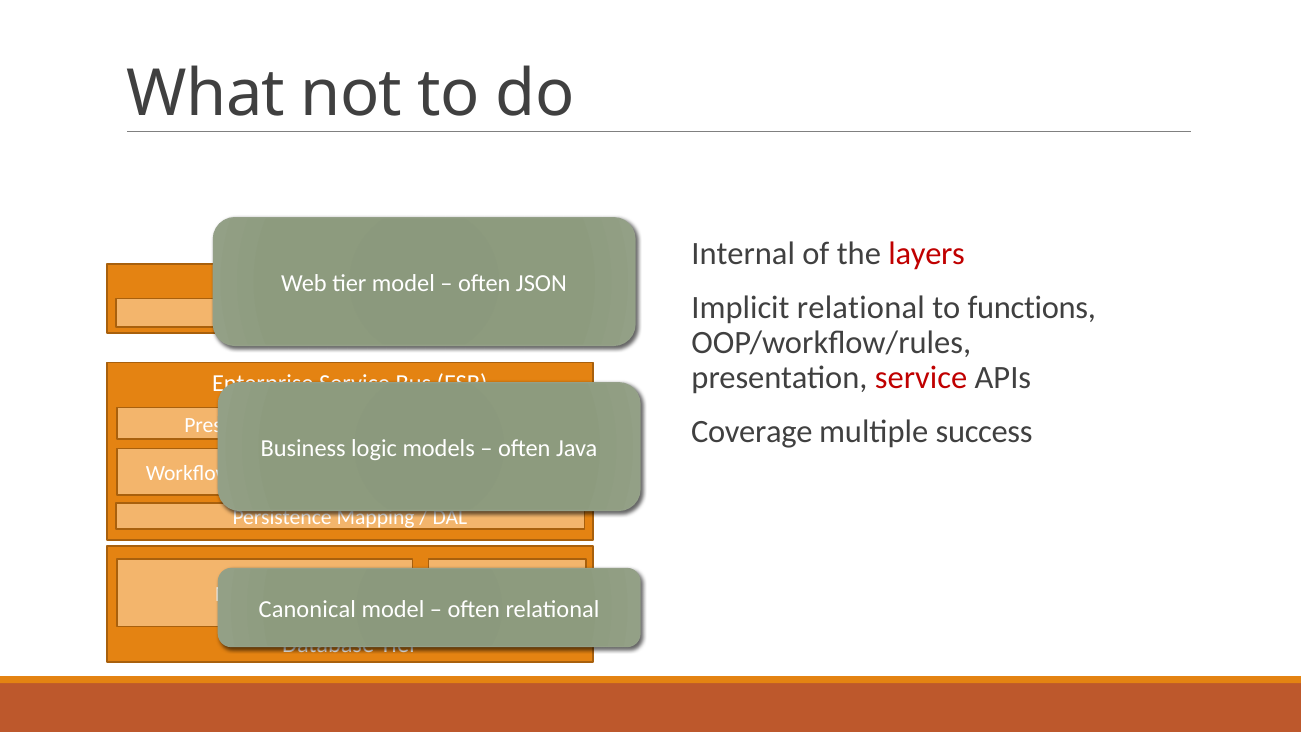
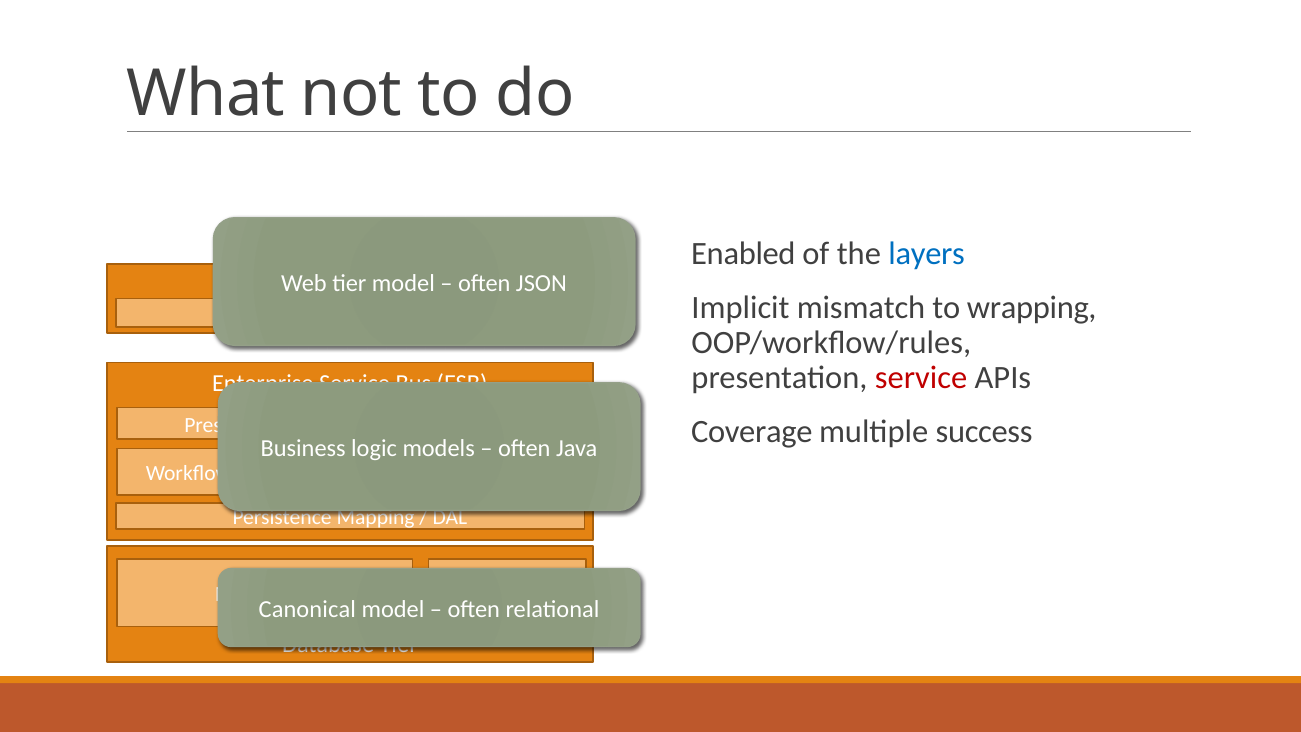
Internal: Internal -> Enabled
layers colour: red -> blue
Implicit relational: relational -> mismatch
functions: functions -> wrapping
